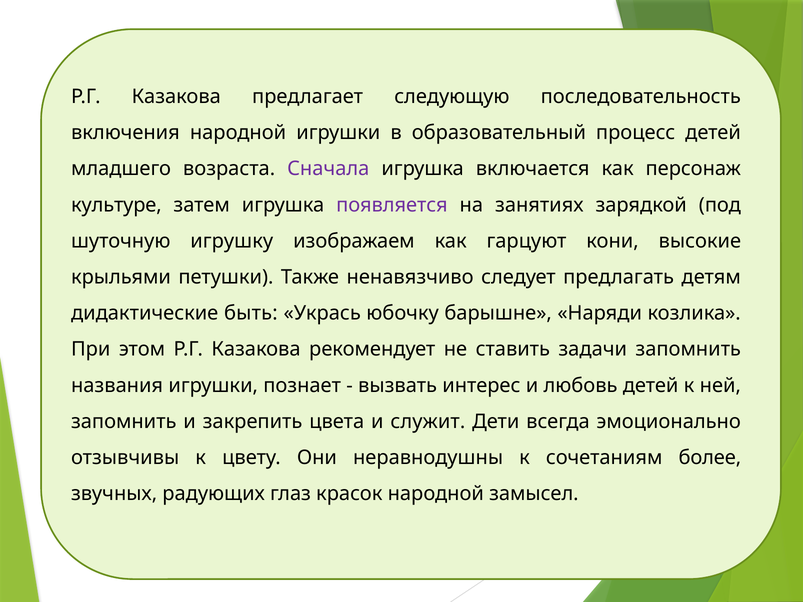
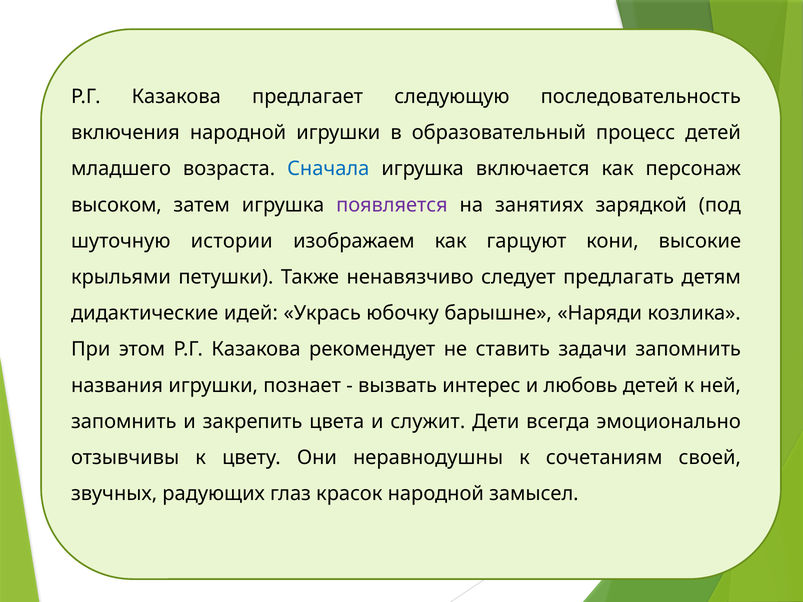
Сначала colour: purple -> blue
культуре: культуре -> высоком
игрушку: игрушку -> истории
быть: быть -> идей
более: более -> своей
